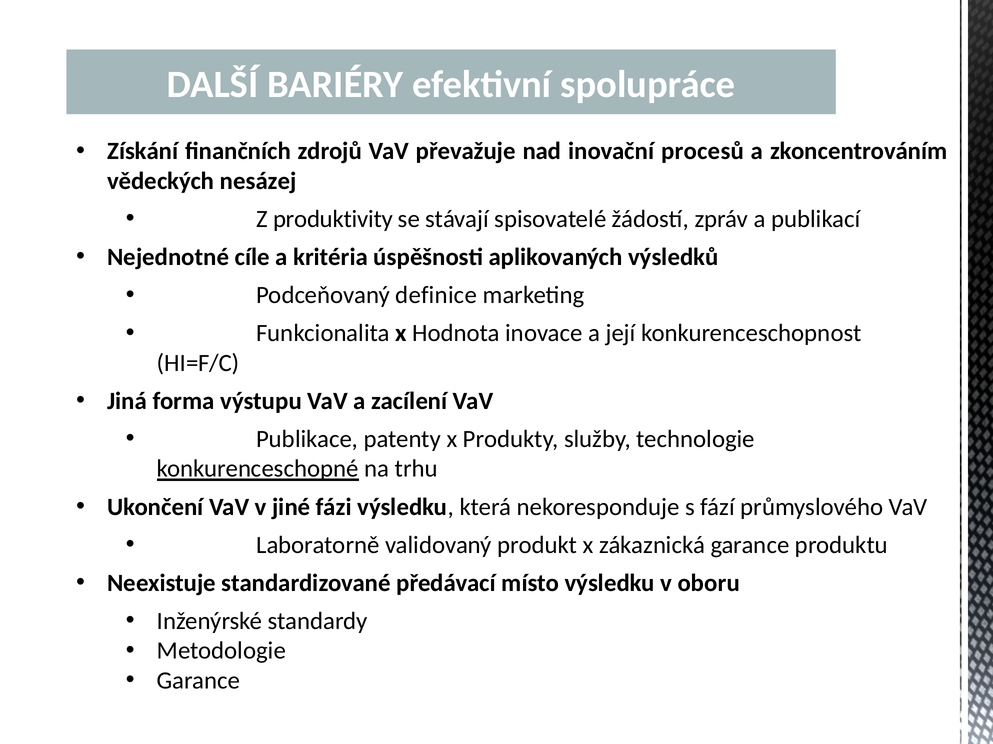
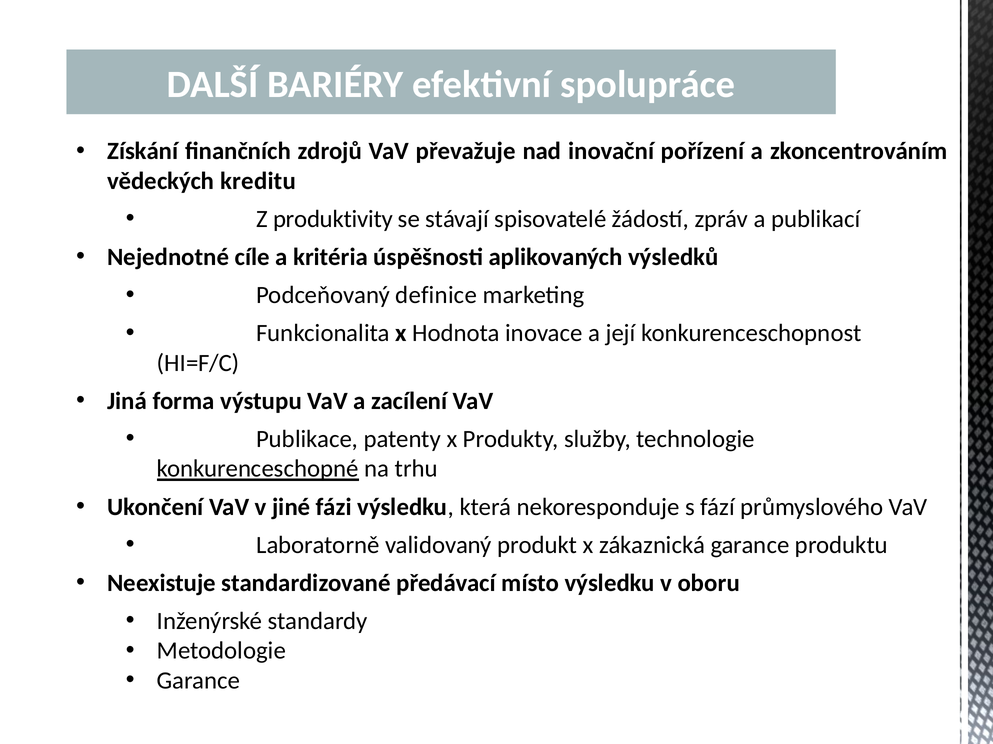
procesů: procesů -> pořízení
nesázej: nesázej -> kreditu
